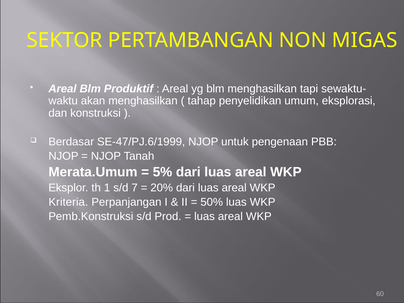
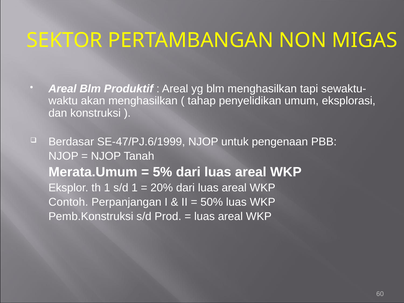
s/d 7: 7 -> 1
Kriteria: Kriteria -> Contoh
